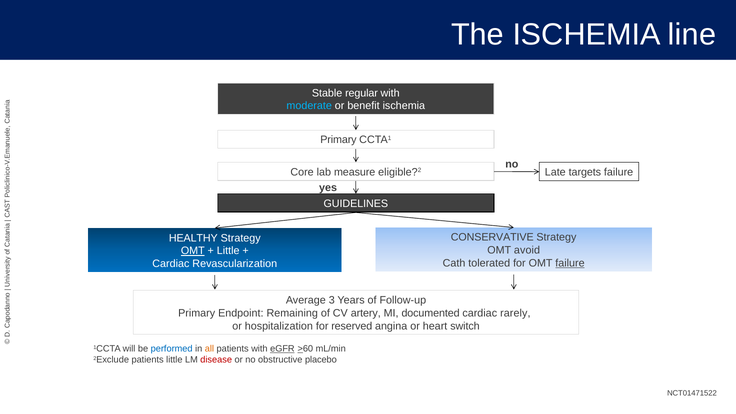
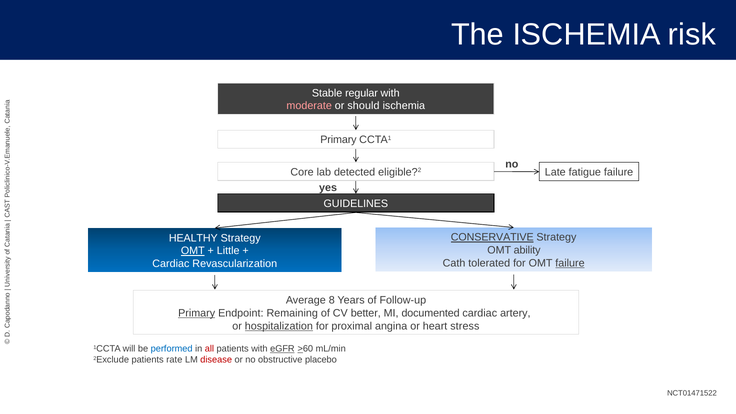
line: line -> risk
moderate colour: light blue -> pink
benefit: benefit -> should
measure: measure -> detected
targets: targets -> fatigue
CONSERVATIVE underline: none -> present
avoid: avoid -> ability
3: 3 -> 8
Primary at (197, 313) underline: none -> present
artery: artery -> better
rarely: rarely -> artery
hospitalization underline: none -> present
reserved: reserved -> proximal
switch: switch -> stress
all colour: orange -> red
patients little: little -> rate
